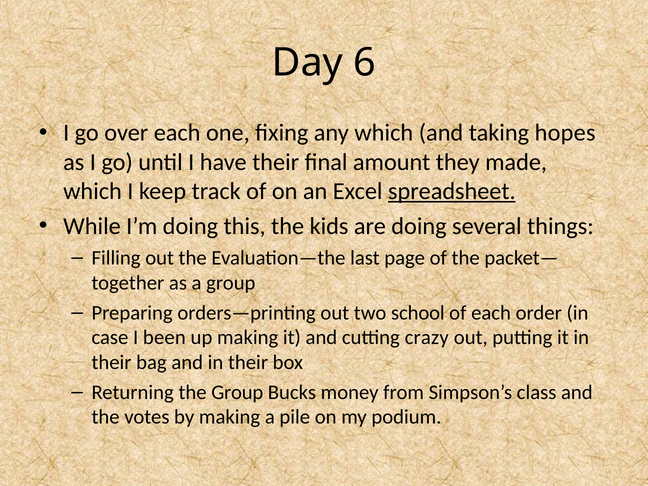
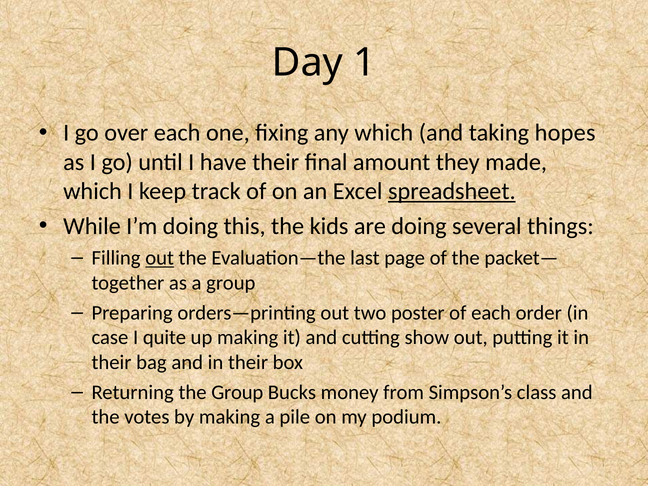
6: 6 -> 1
out at (160, 258) underline: none -> present
school: school -> poster
been: been -> quite
crazy: crazy -> show
